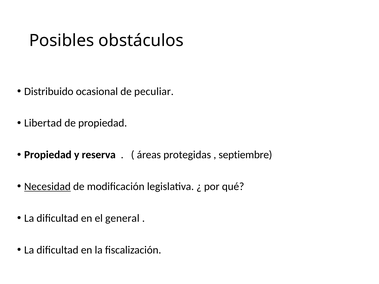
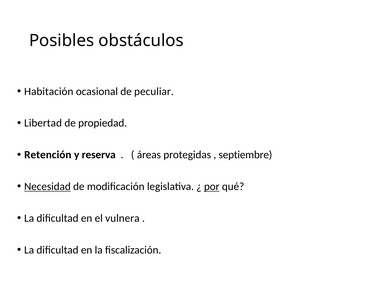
Distribuido: Distribuido -> Habitación
Propiedad at (48, 155): Propiedad -> Retención
por underline: none -> present
general: general -> vulnera
